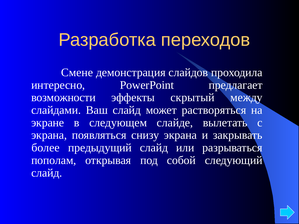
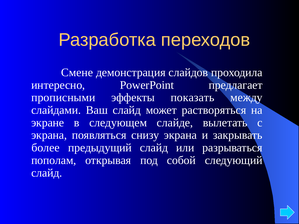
возможности: возможности -> прописными
скрытый: скрытый -> показать
